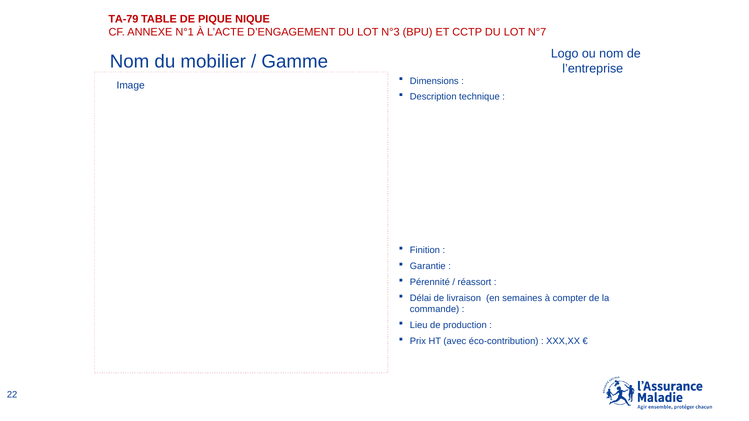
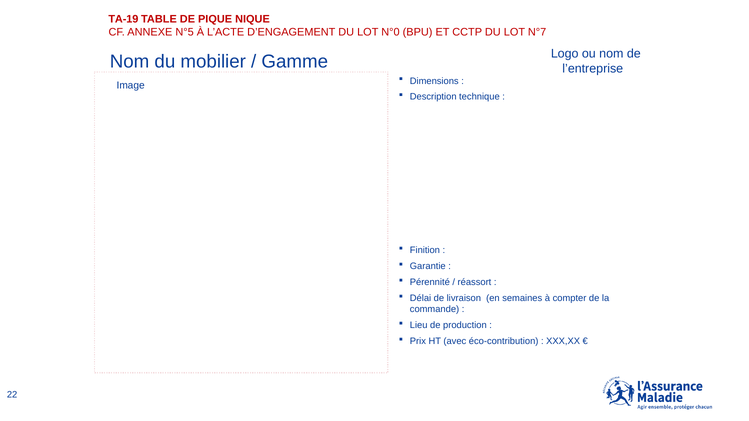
TA-79: TA-79 -> TA-19
N°1: N°1 -> N°5
N°3: N°3 -> N°0
